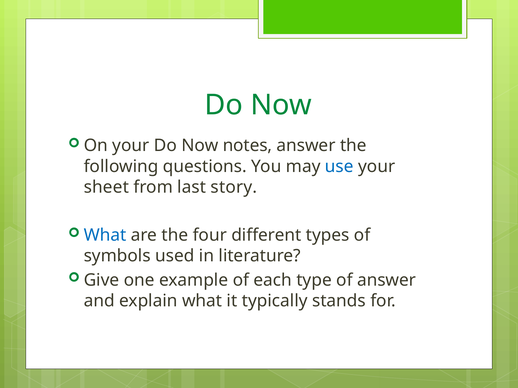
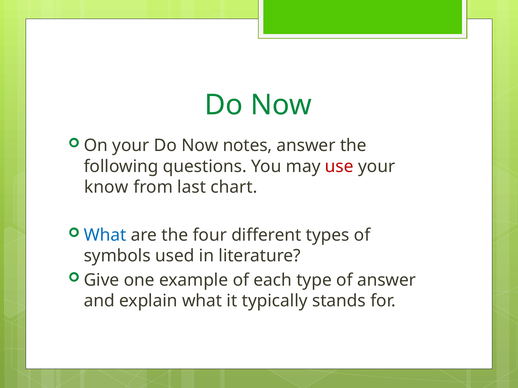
use colour: blue -> red
sheet: sheet -> know
story: story -> chart
